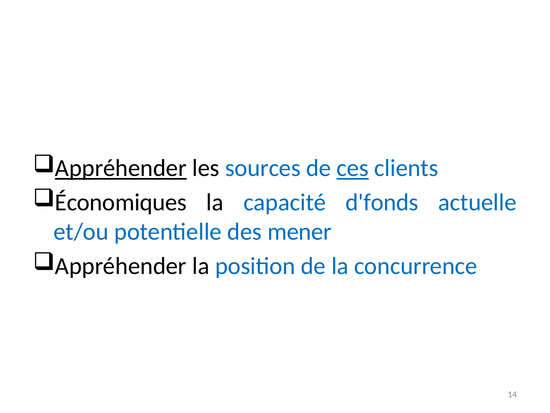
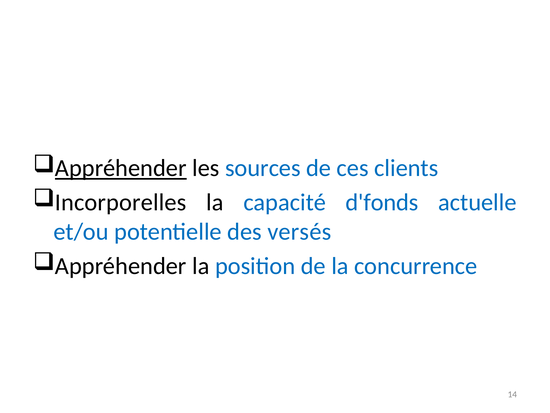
ces underline: present -> none
Économiques: Économiques -> Incorporelles
mener: mener -> versés
